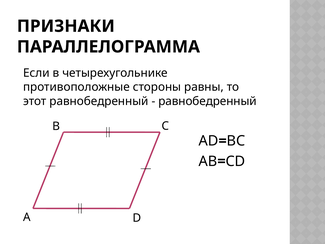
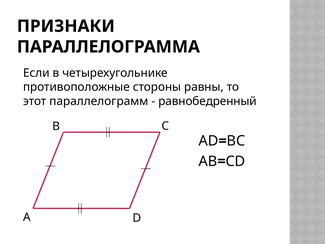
этот равнобедренный: равнобедренный -> параллелограмм
